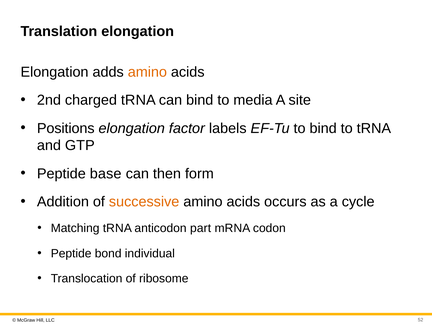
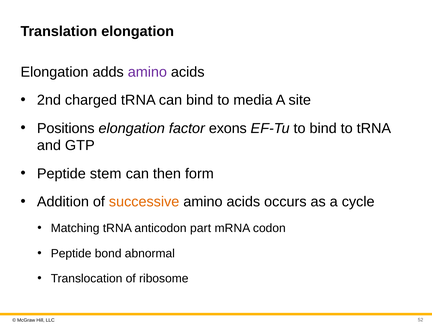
amino at (147, 72) colour: orange -> purple
labels: labels -> exons
base: base -> stem
individual: individual -> abnormal
